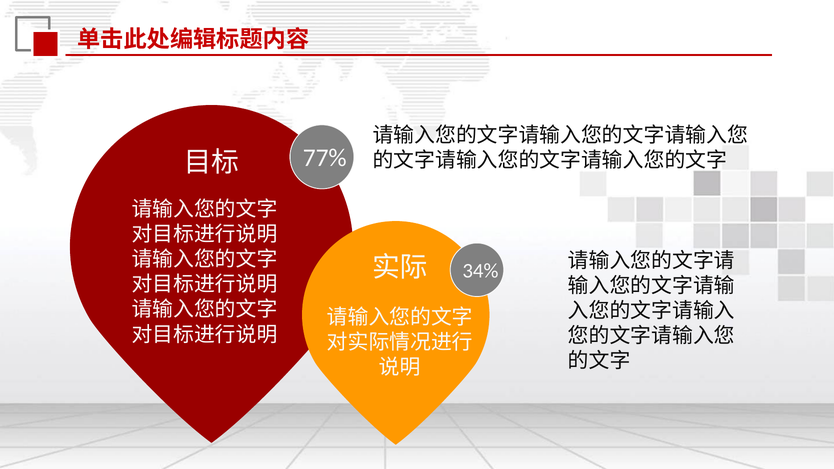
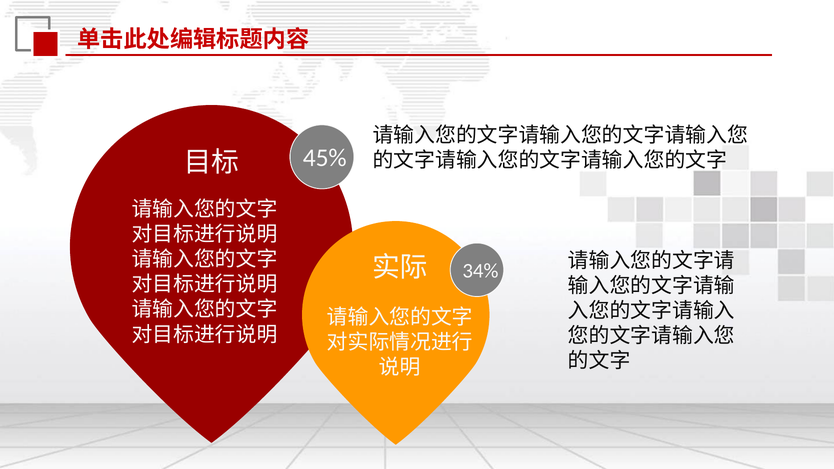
77%: 77% -> 45%
